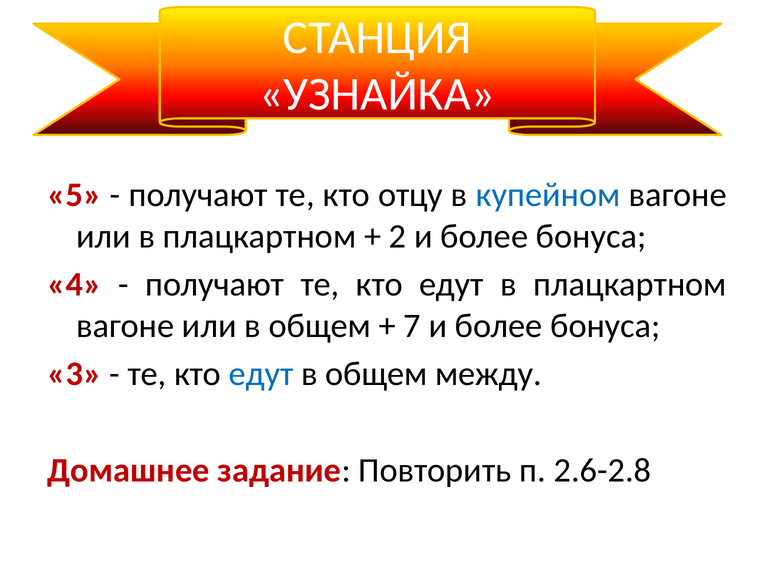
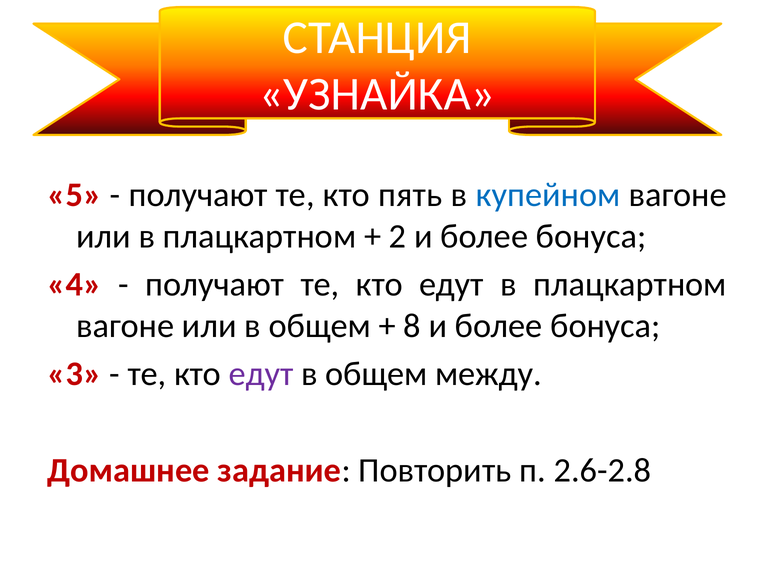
отцу: отцу -> пять
7: 7 -> 8
едут at (261, 374) colour: blue -> purple
